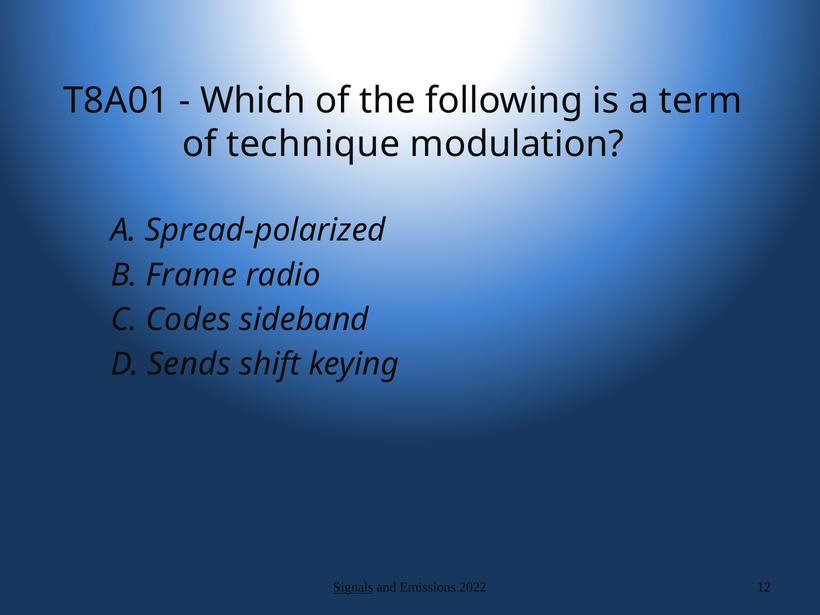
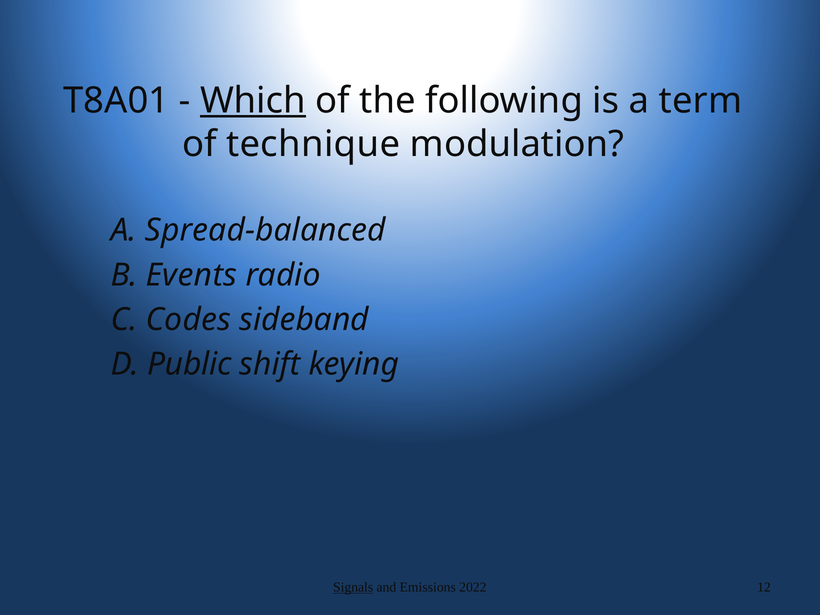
Which underline: none -> present
Spread-polarized: Spread-polarized -> Spread-balanced
Frame: Frame -> Events
Sends: Sends -> Public
